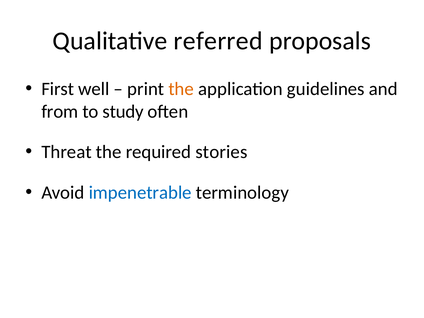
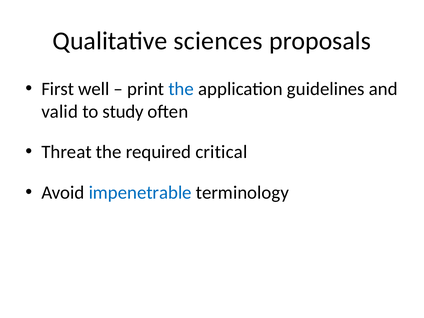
referred: referred -> sciences
the at (181, 89) colour: orange -> blue
from: from -> valid
stories: stories -> critical
